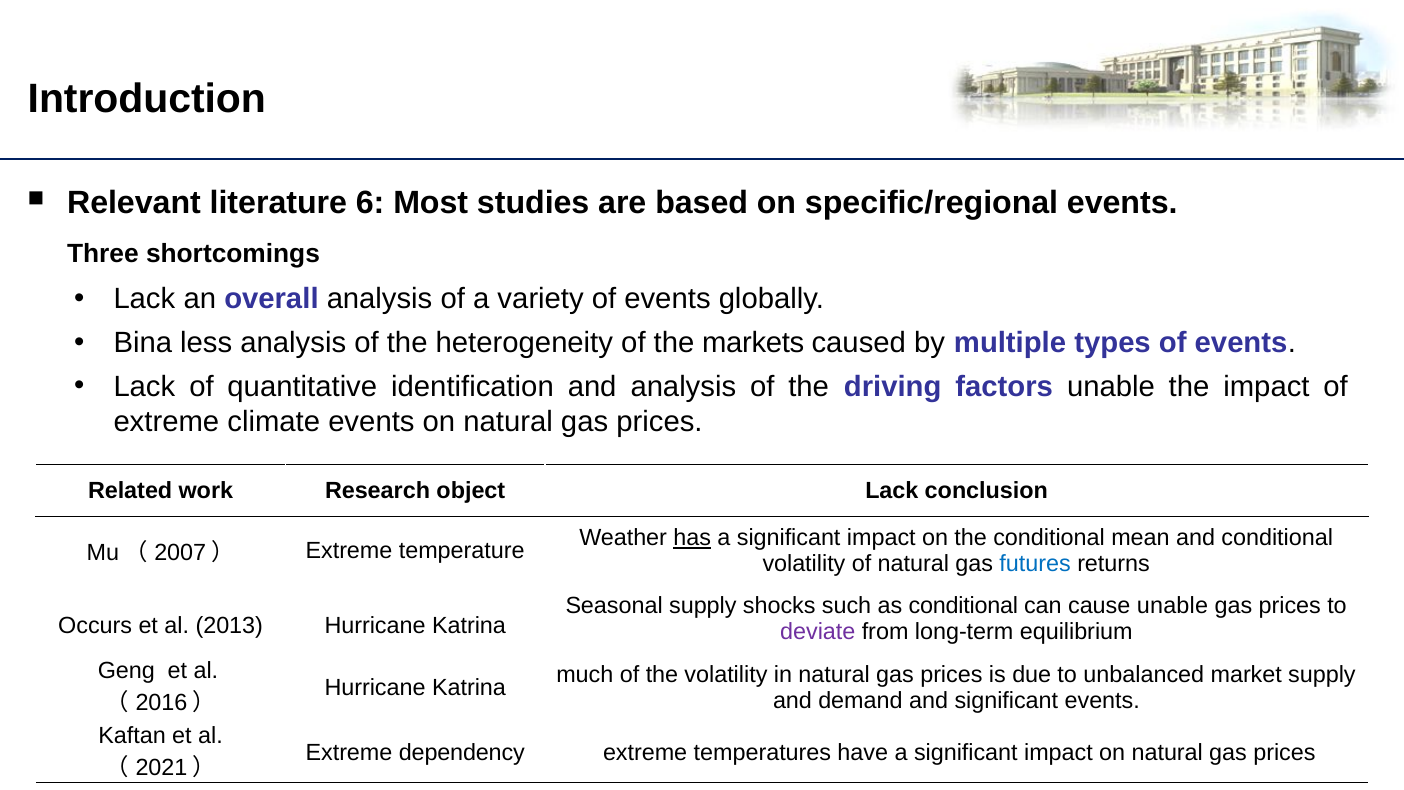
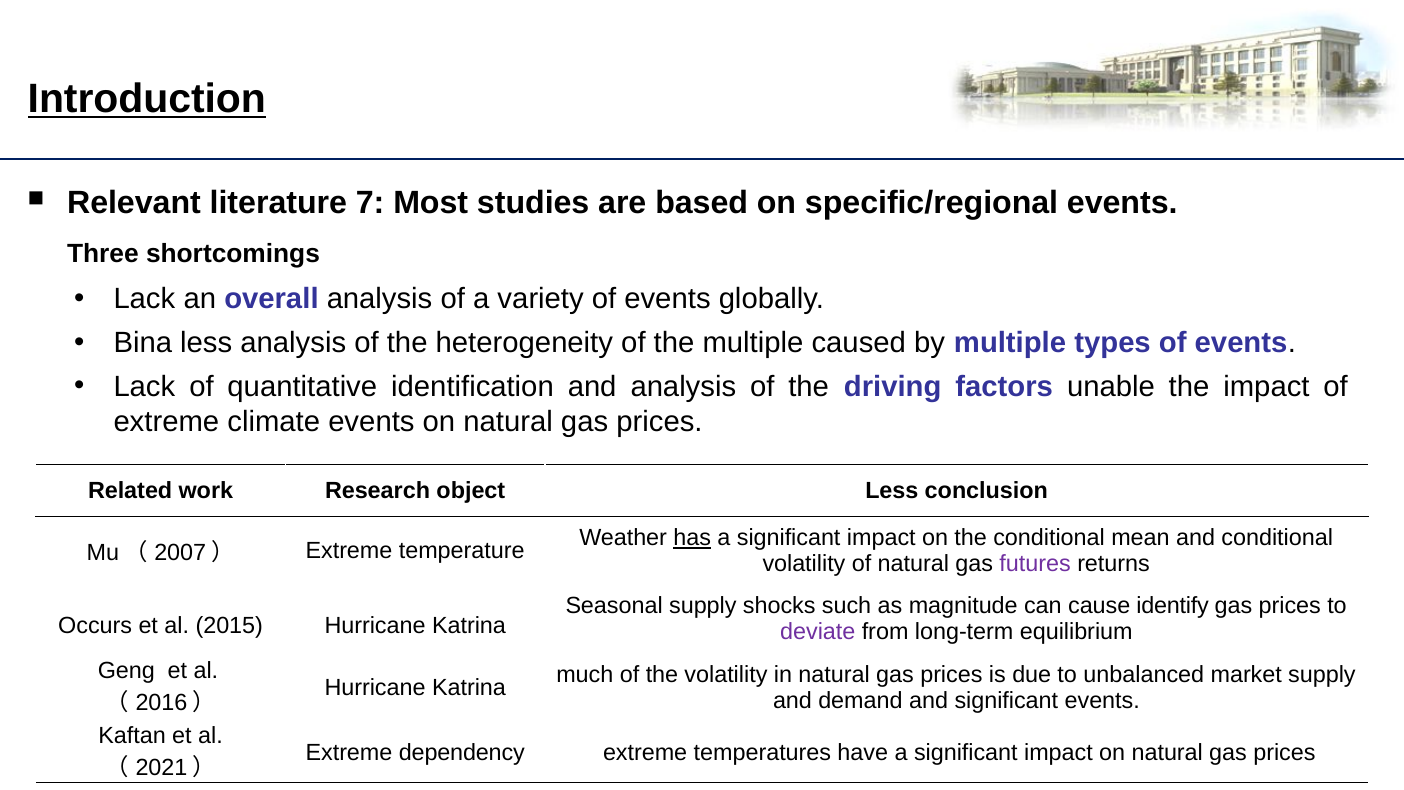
Introduction underline: none -> present
6: 6 -> 7
the markets: markets -> multiple
object Lack: Lack -> Less
futures colour: blue -> purple
as conditional: conditional -> magnitude
cause unable: unable -> identify
2013: 2013 -> 2015
